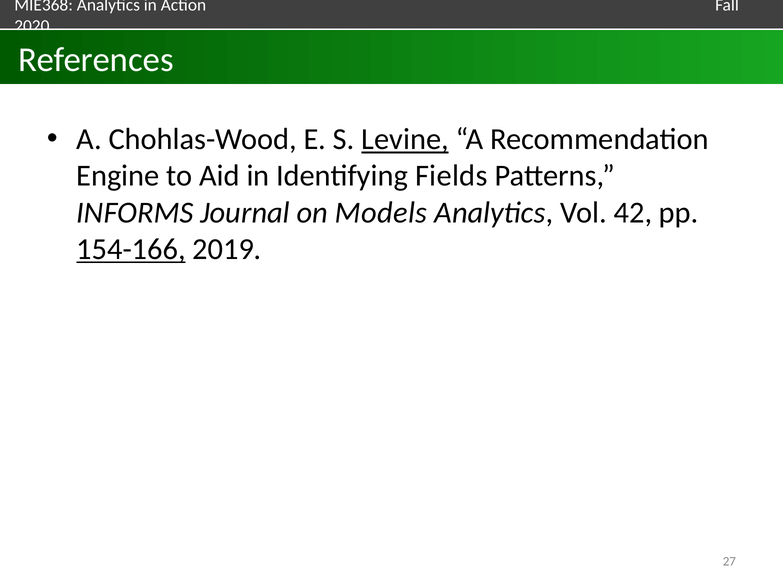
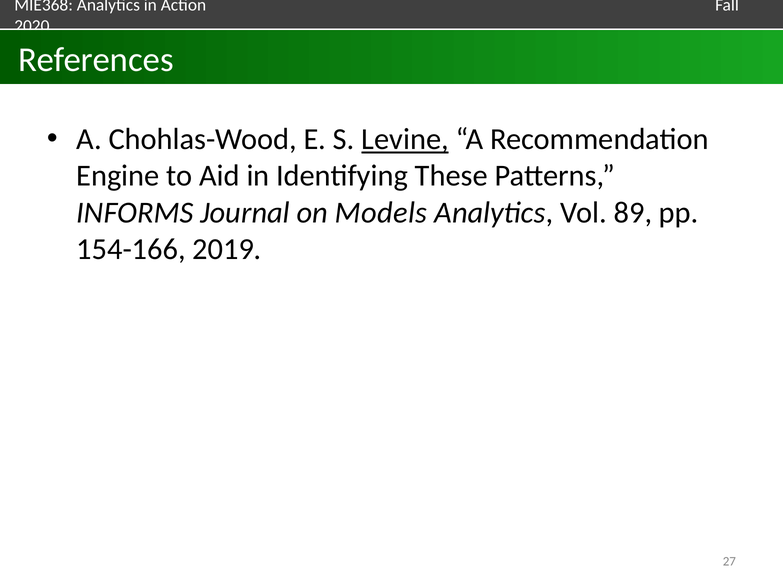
Fields: Fields -> These
42: 42 -> 89
154-166 underline: present -> none
